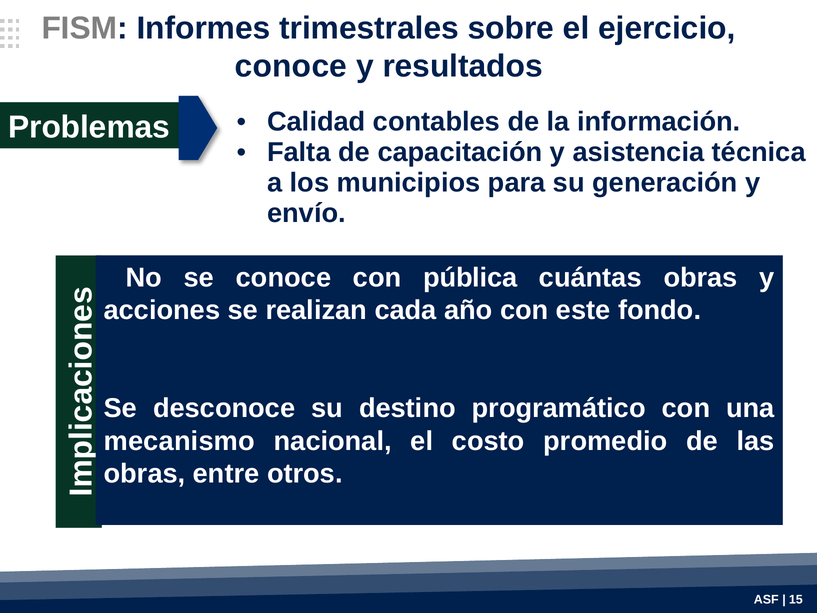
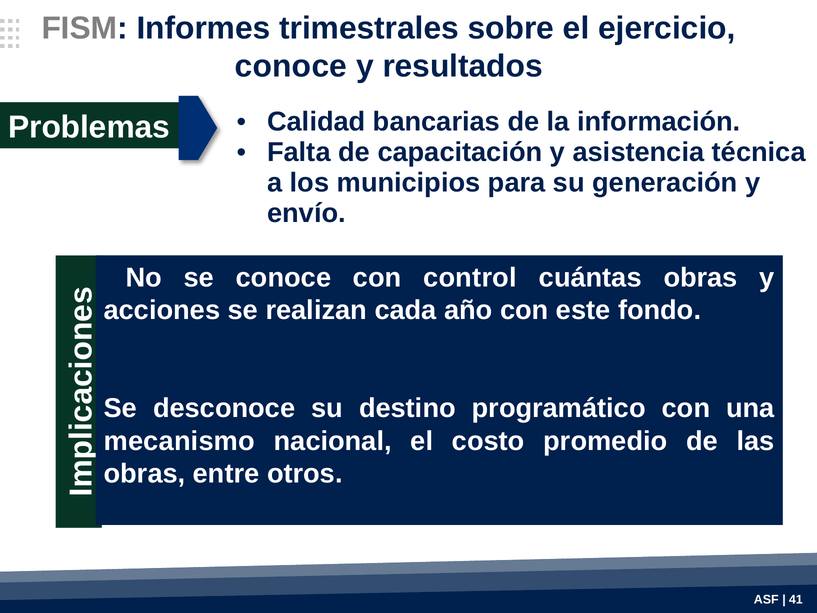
contables: contables -> bancarias
pública: pública -> control
15: 15 -> 41
